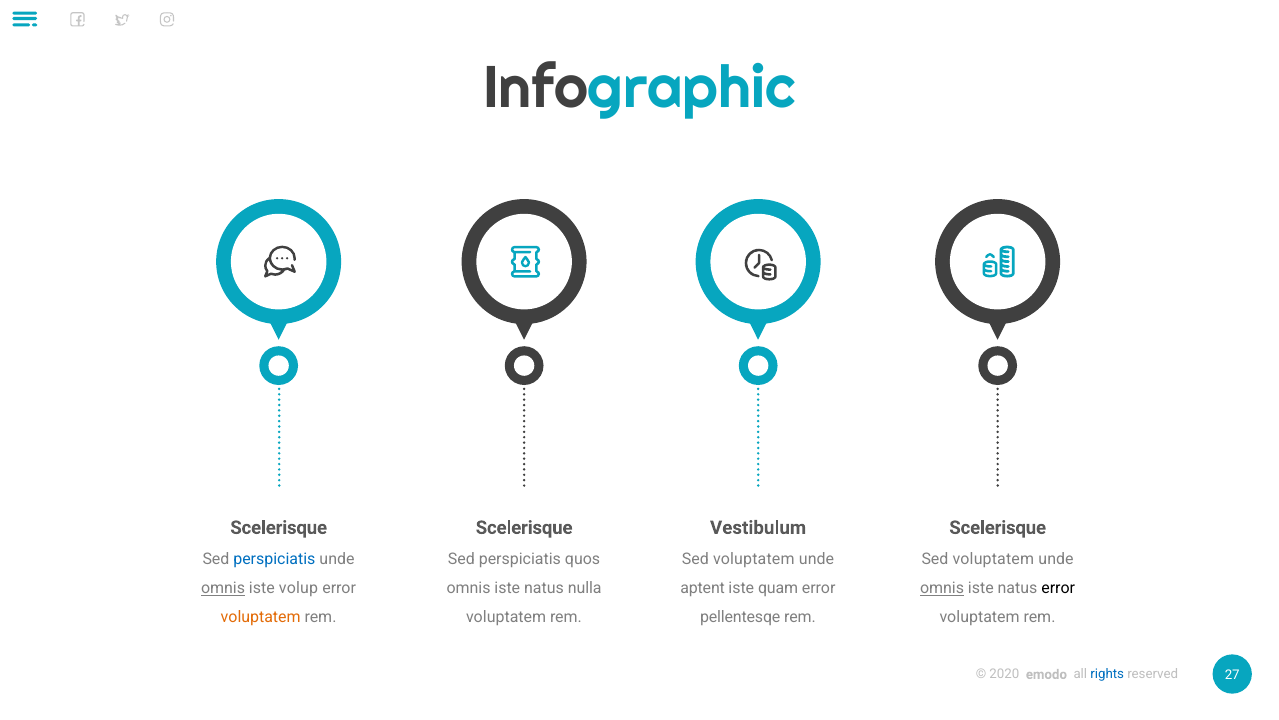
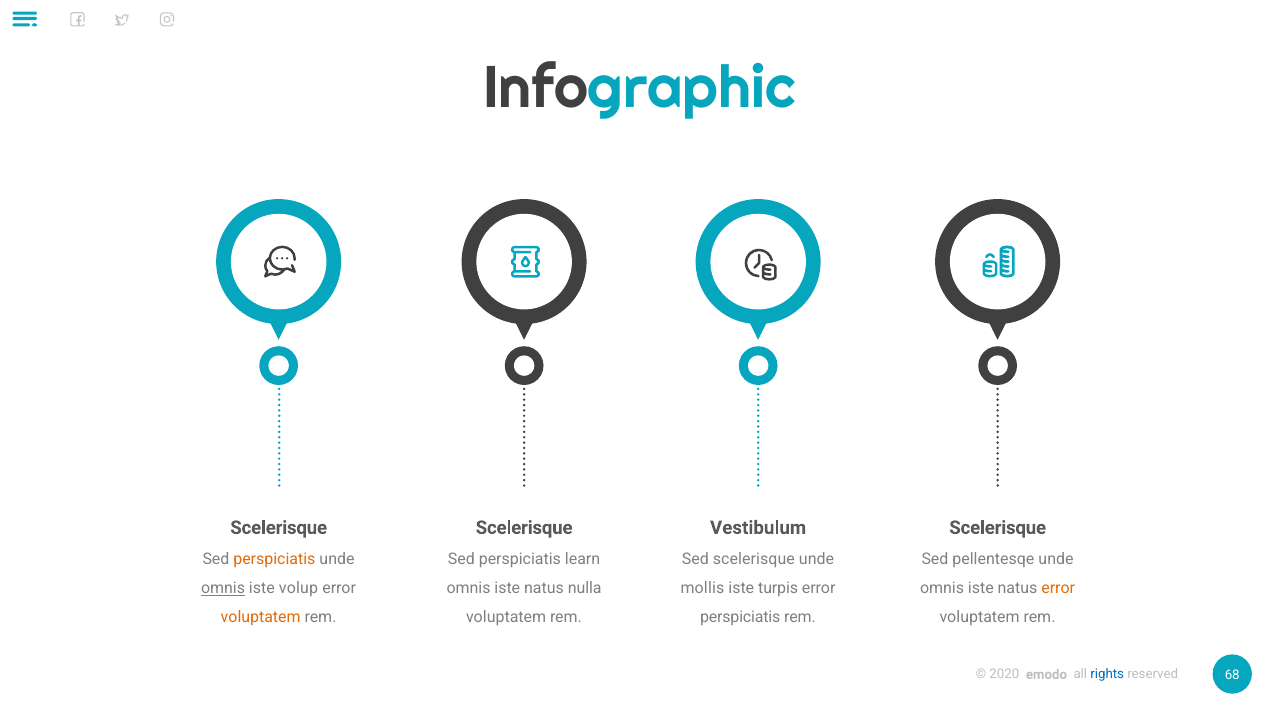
perspiciatis at (274, 559) colour: blue -> orange
quos: quos -> learn
voluptatem at (754, 559): voluptatem -> scelerisque
voluptatem at (993, 559): voluptatem -> pellentesqe
aptent: aptent -> mollis
quam: quam -> turpis
omnis at (942, 588) underline: present -> none
error at (1058, 588) colour: black -> orange
pellentesqe at (740, 617): pellentesqe -> perspiciatis
27: 27 -> 68
